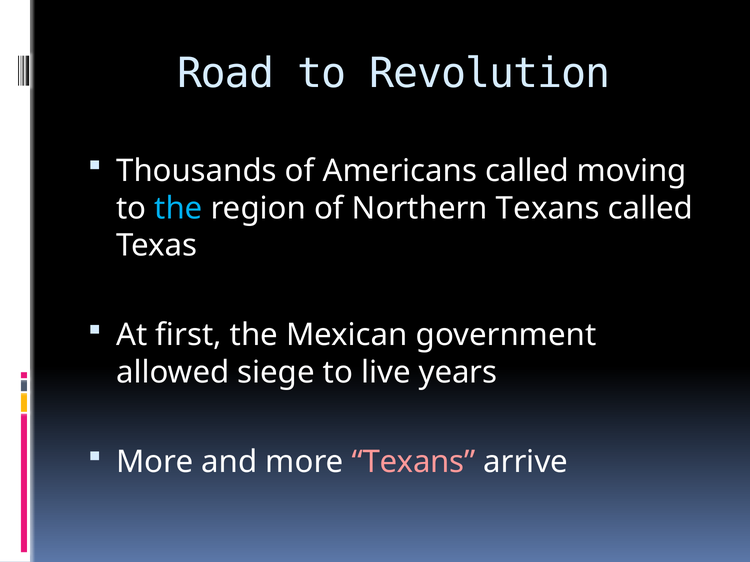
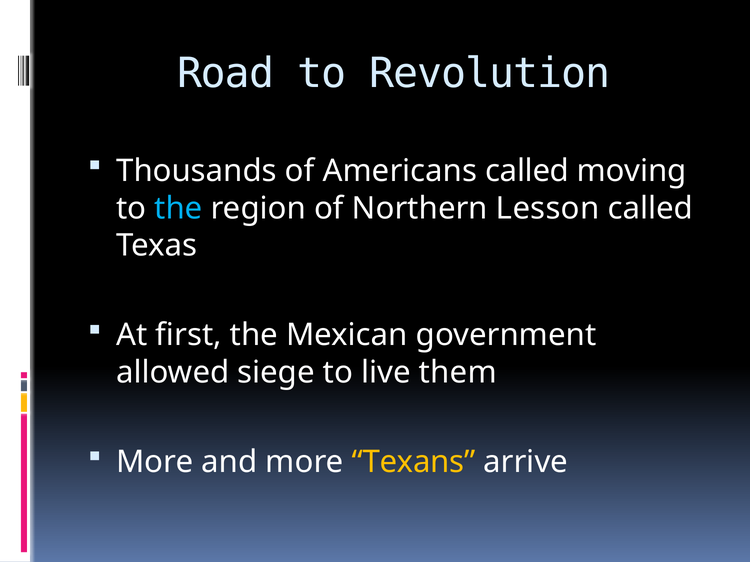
Northern Texans: Texans -> Lesson
years: years -> them
Texans at (413, 463) colour: pink -> yellow
